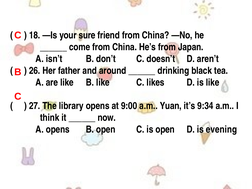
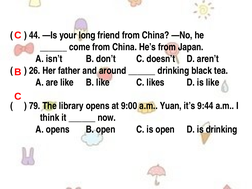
18: 18 -> 44
sure: sure -> long
27: 27 -> 79
9:34: 9:34 -> 9:44
is evening: evening -> drinking
